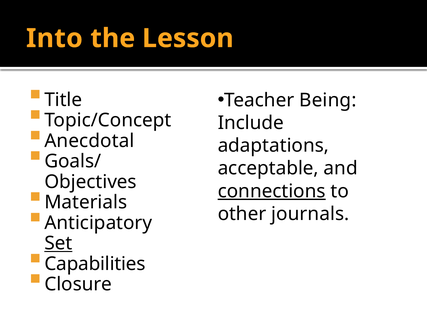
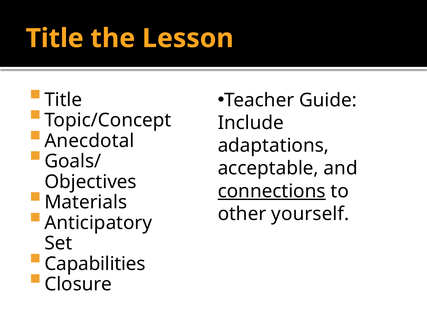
Into at (54, 38): Into -> Title
Being: Being -> Guide
journals: journals -> yourself
Set underline: present -> none
